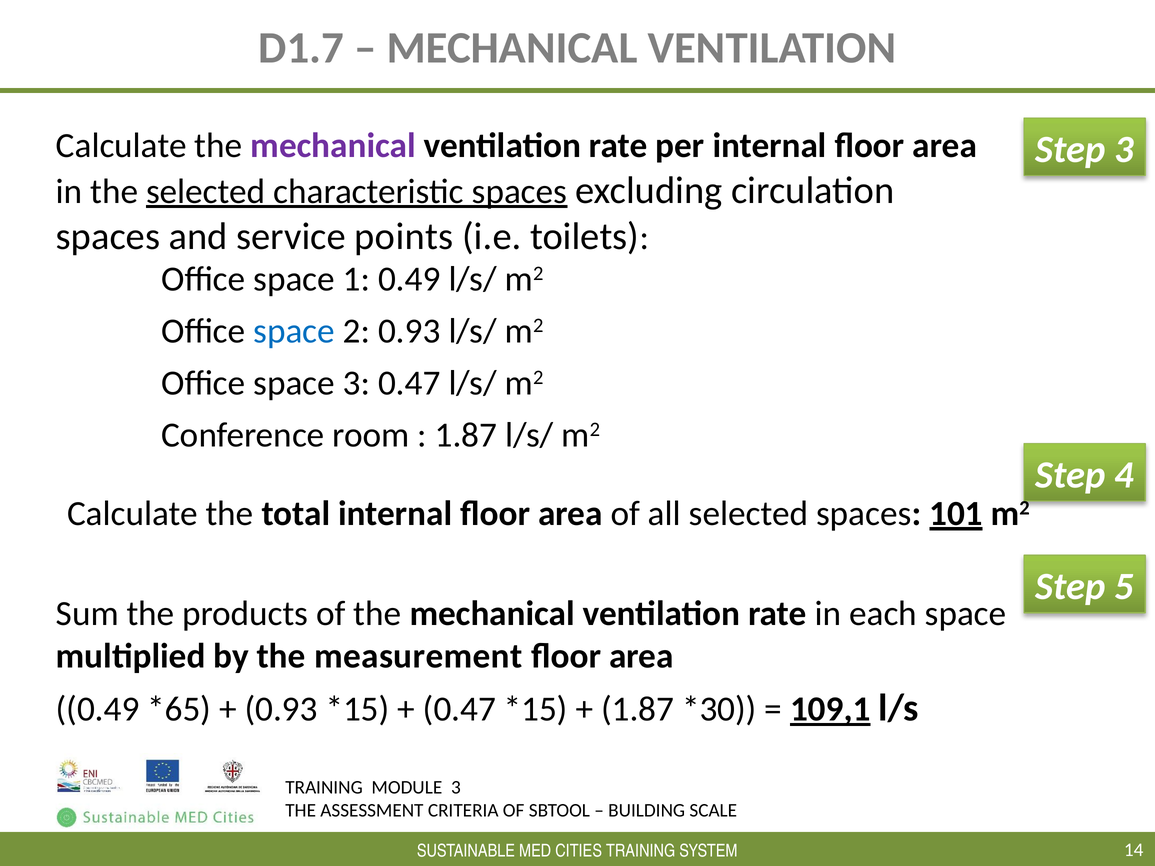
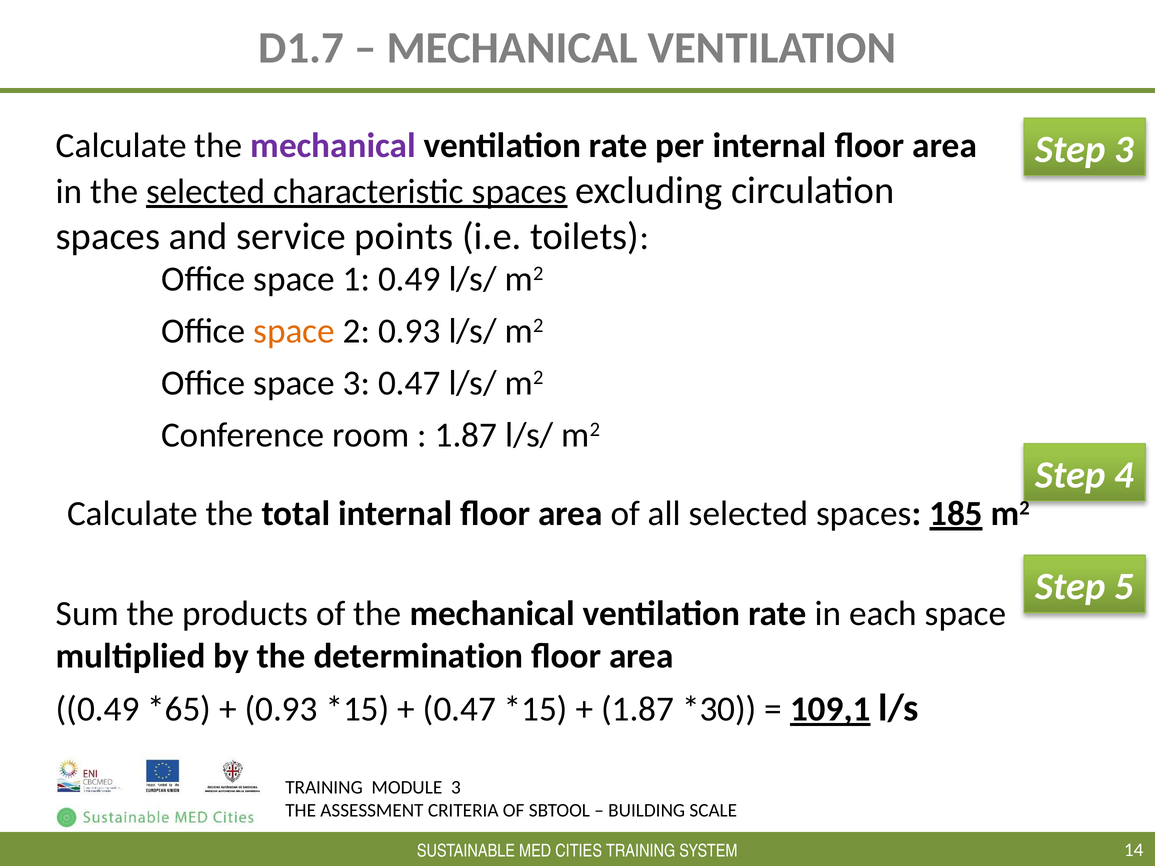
space at (294, 331) colour: blue -> orange
101: 101 -> 185
measurement: measurement -> determination
